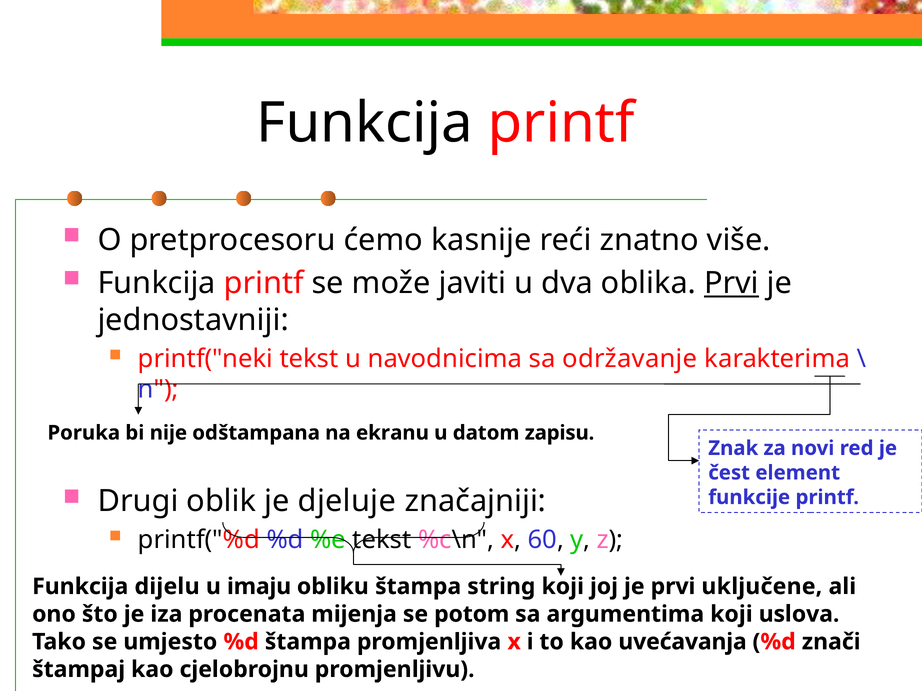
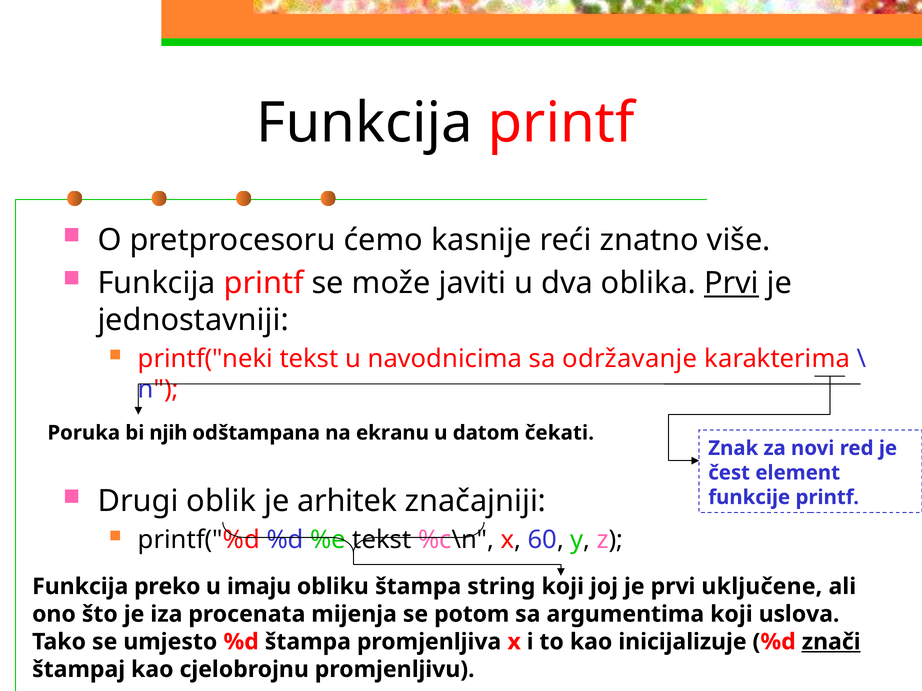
nije: nije -> njih
zapisu: zapisu -> čekati
djeluje: djeluje -> arhitek
dijelu: dijelu -> preko
uvećavanja: uvećavanja -> inicijalizuje
znači underline: none -> present
